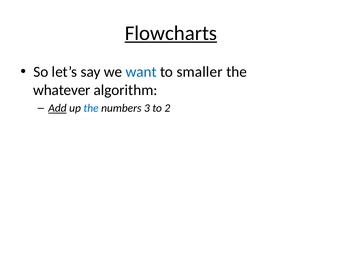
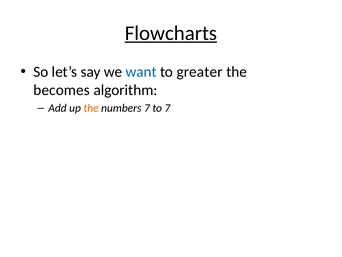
smaller: smaller -> greater
whatever: whatever -> becomes
Add underline: present -> none
the at (91, 108) colour: blue -> orange
numbers 3: 3 -> 7
to 2: 2 -> 7
